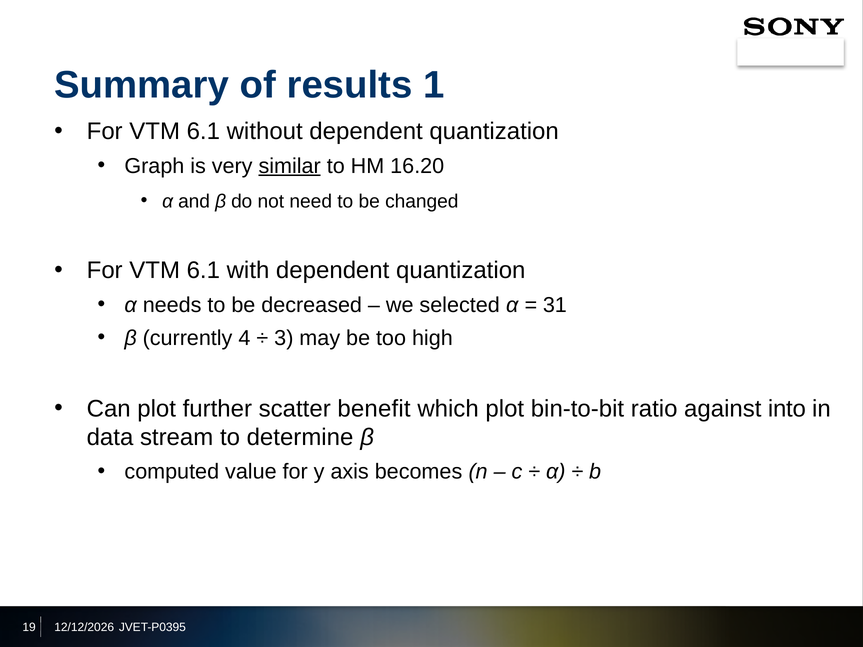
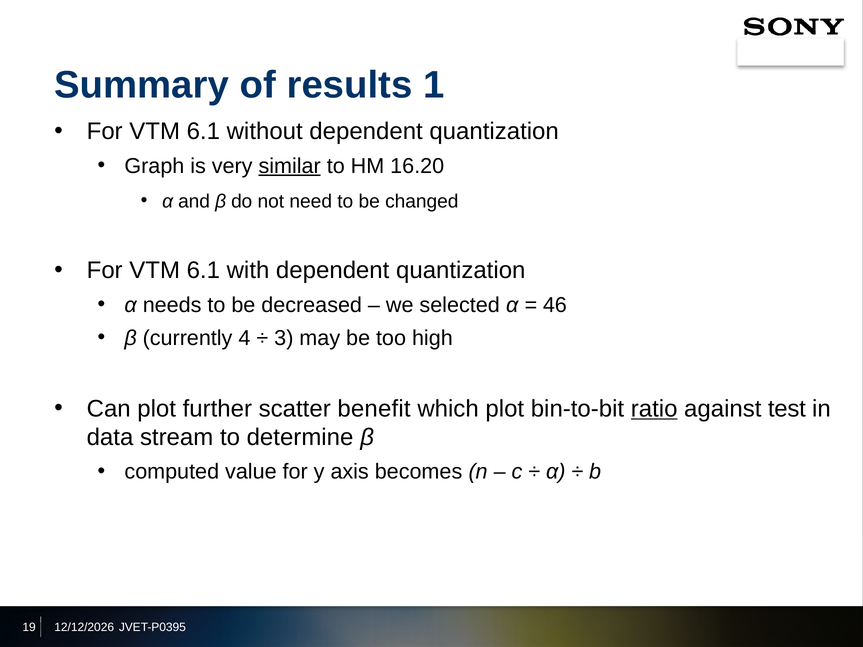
31: 31 -> 46
ratio underline: none -> present
into: into -> test
